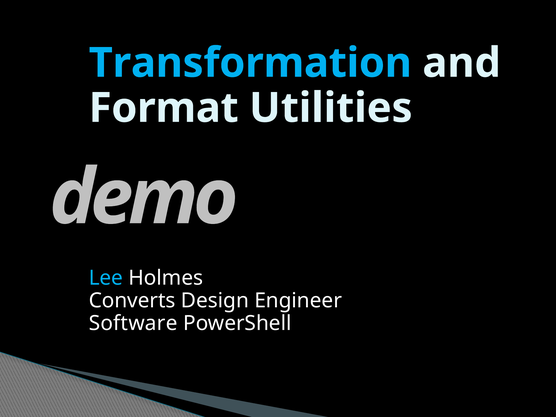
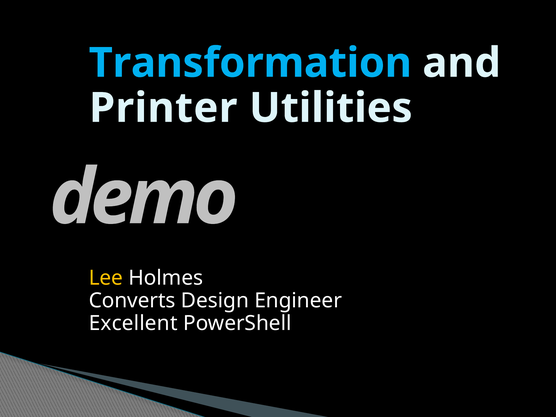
Format: Format -> Printer
Lee colour: light blue -> yellow
Software: Software -> Excellent
